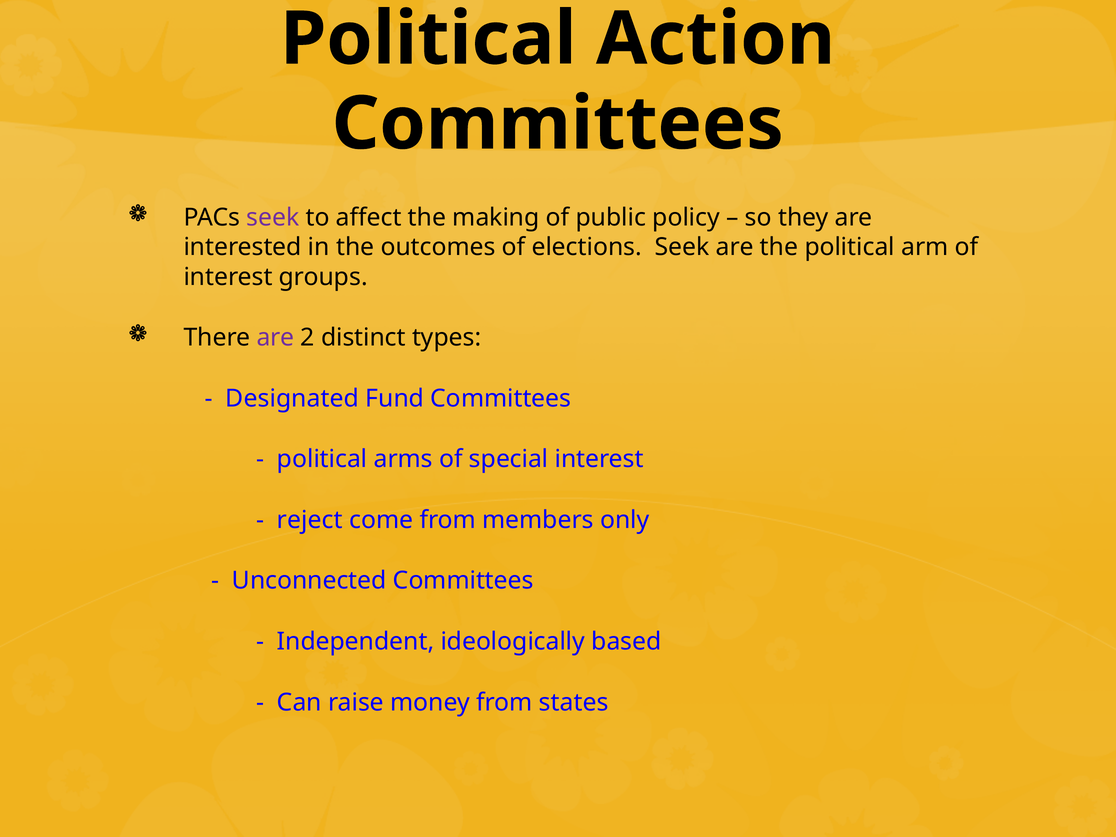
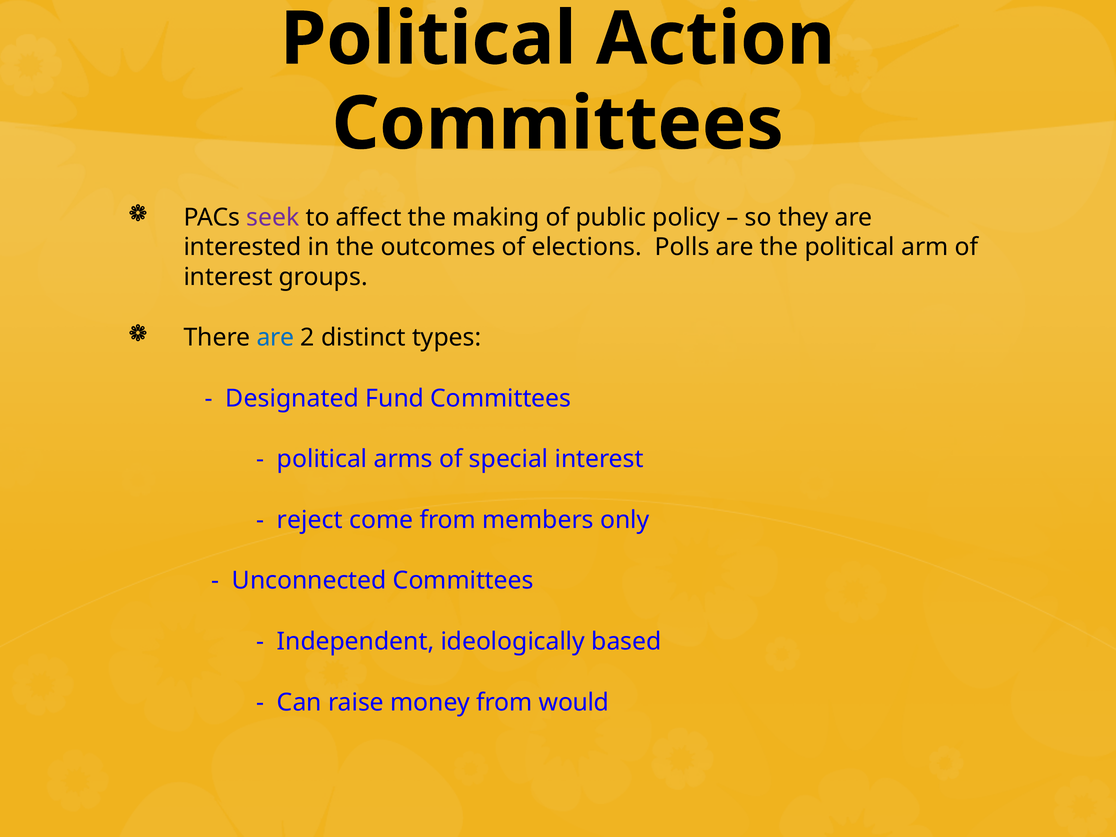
elections Seek: Seek -> Polls
are at (275, 338) colour: purple -> blue
states: states -> would
